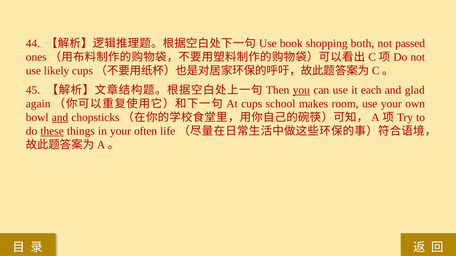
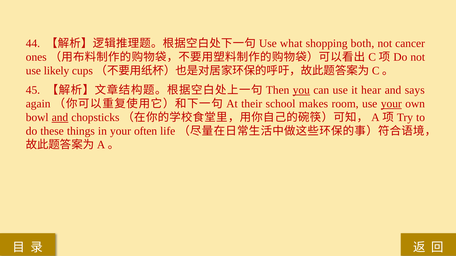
book: book -> what
passed: passed -> cancer
each: each -> hear
glad: glad -> says
cups: cups -> their
your at (391, 104) underline: none -> present
these underline: present -> none
